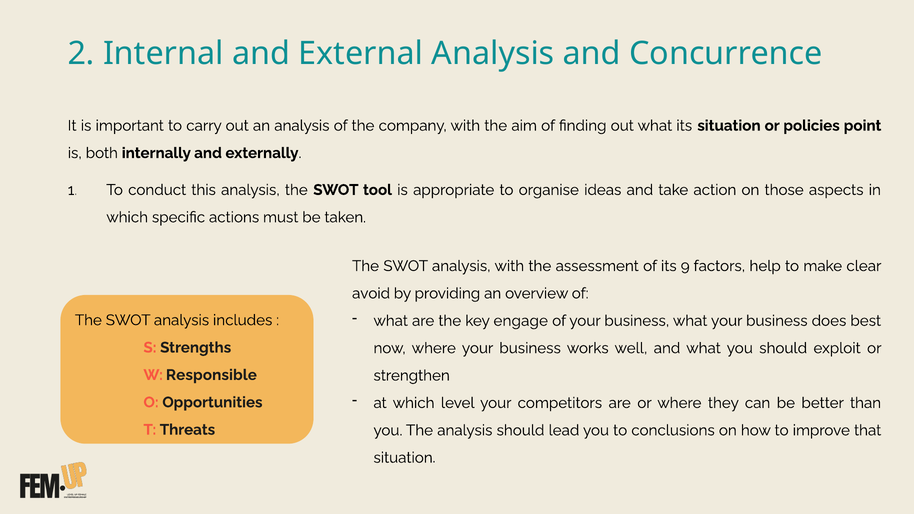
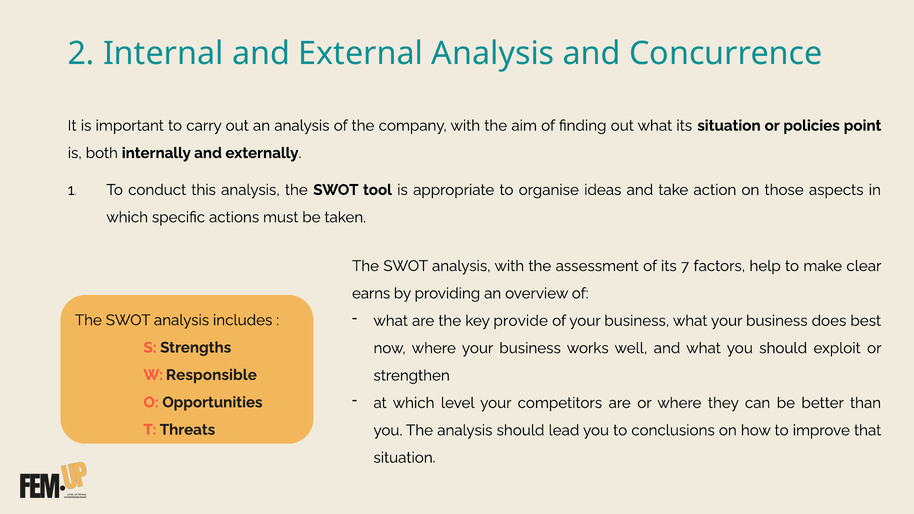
9: 9 -> 7
avoid: avoid -> earns
engage: engage -> provide
